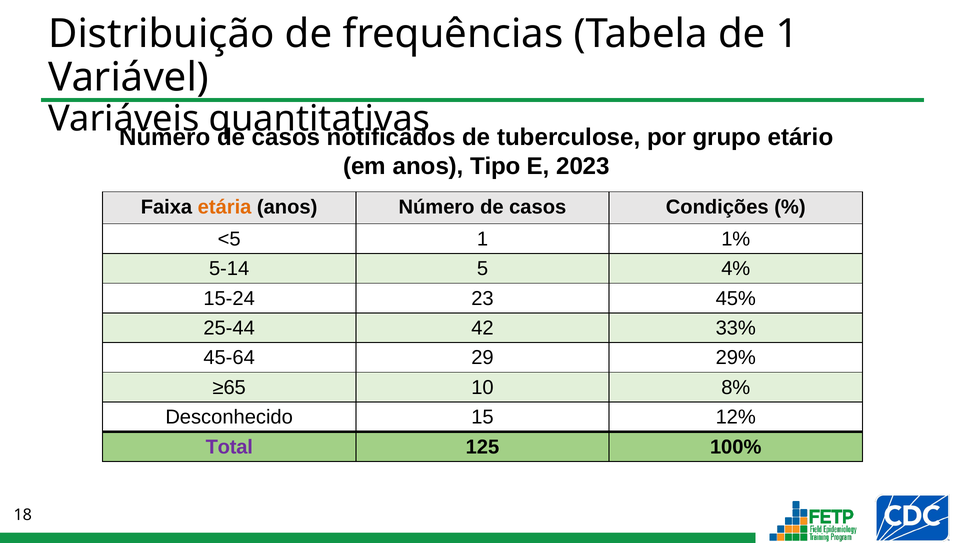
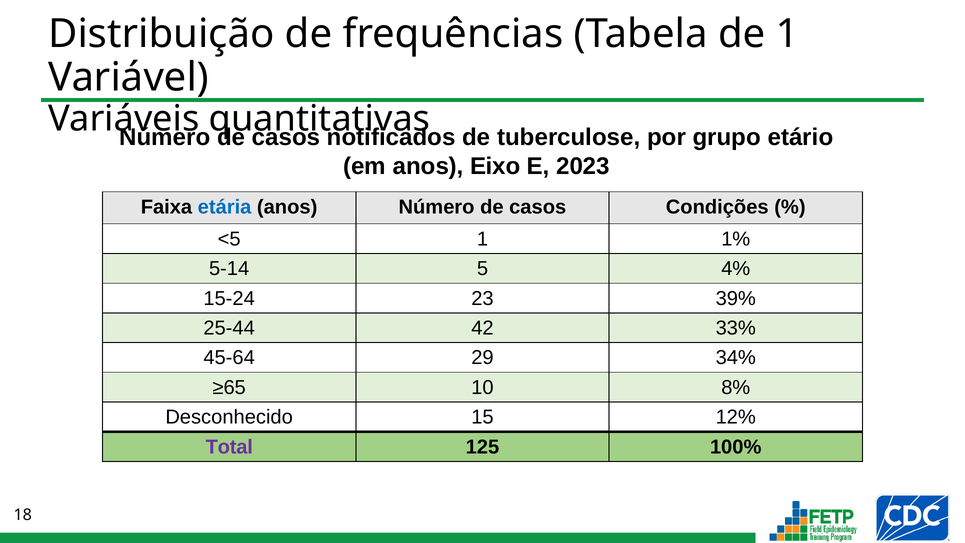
Tipo: Tipo -> Eixo
etária colour: orange -> blue
45%: 45% -> 39%
29%: 29% -> 34%
